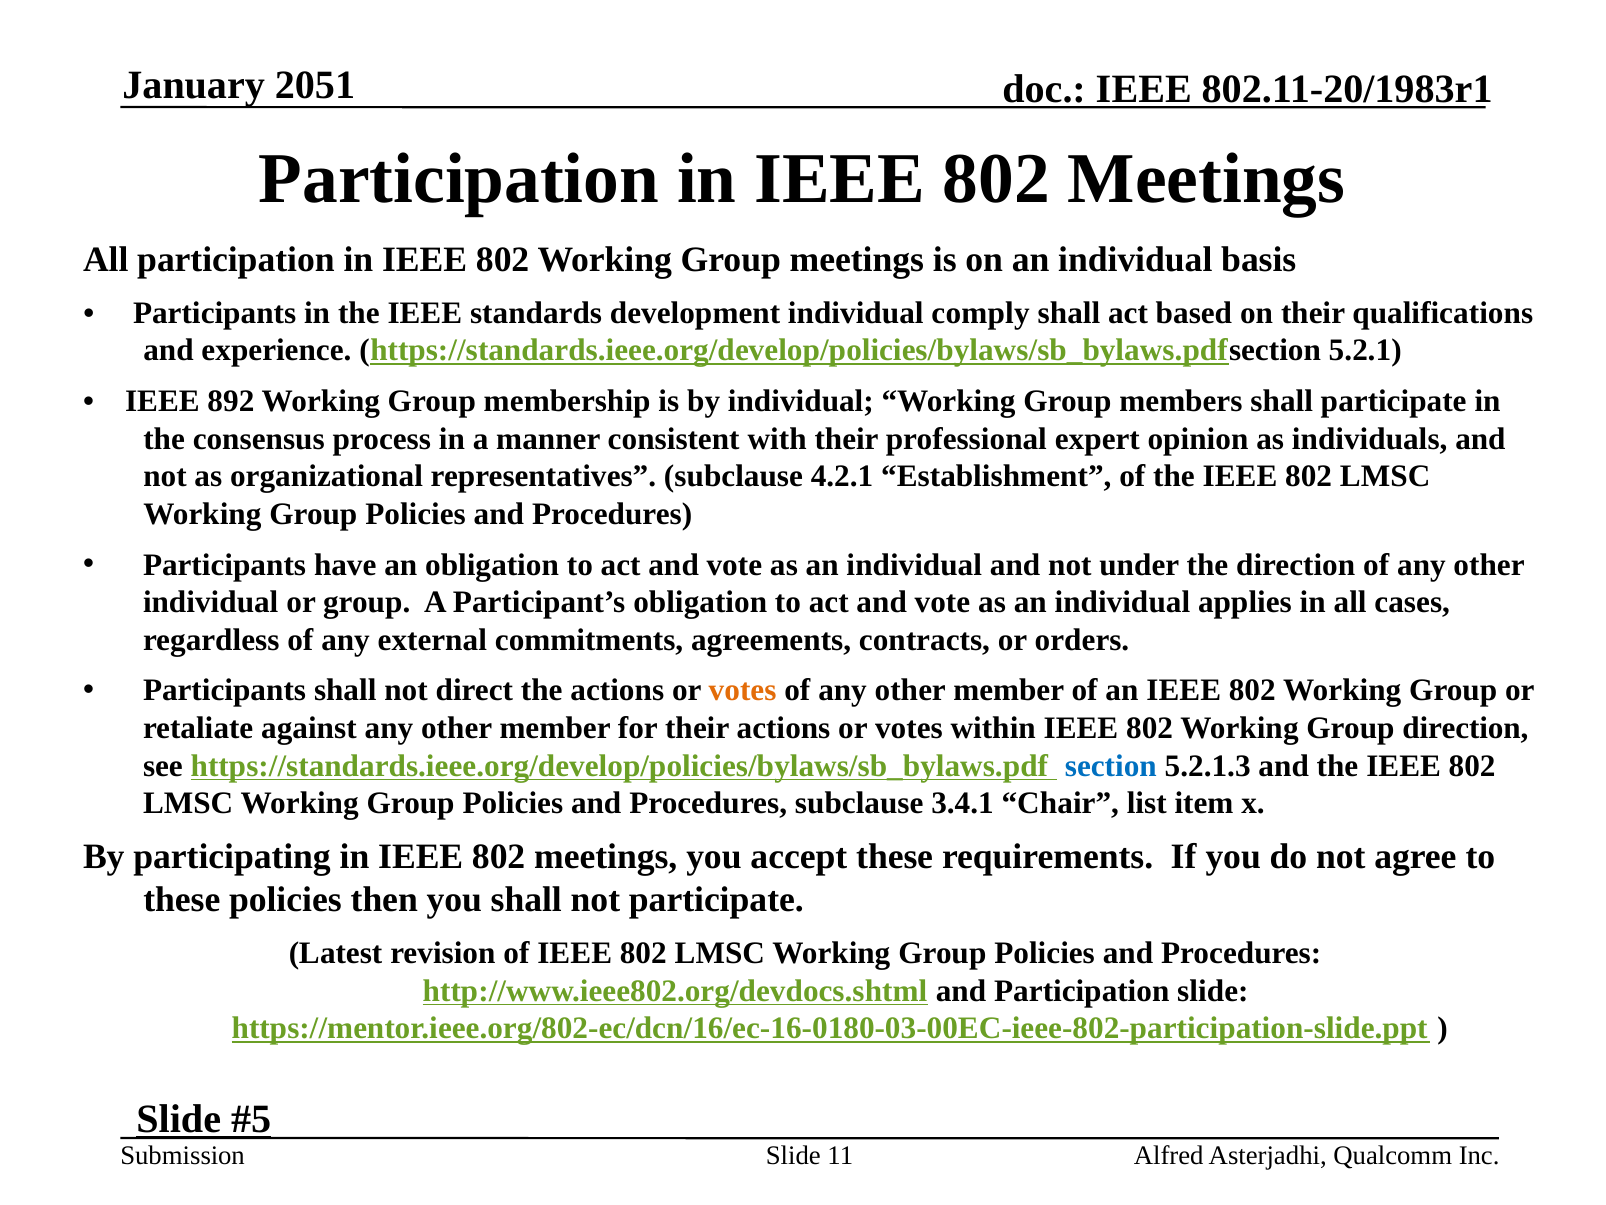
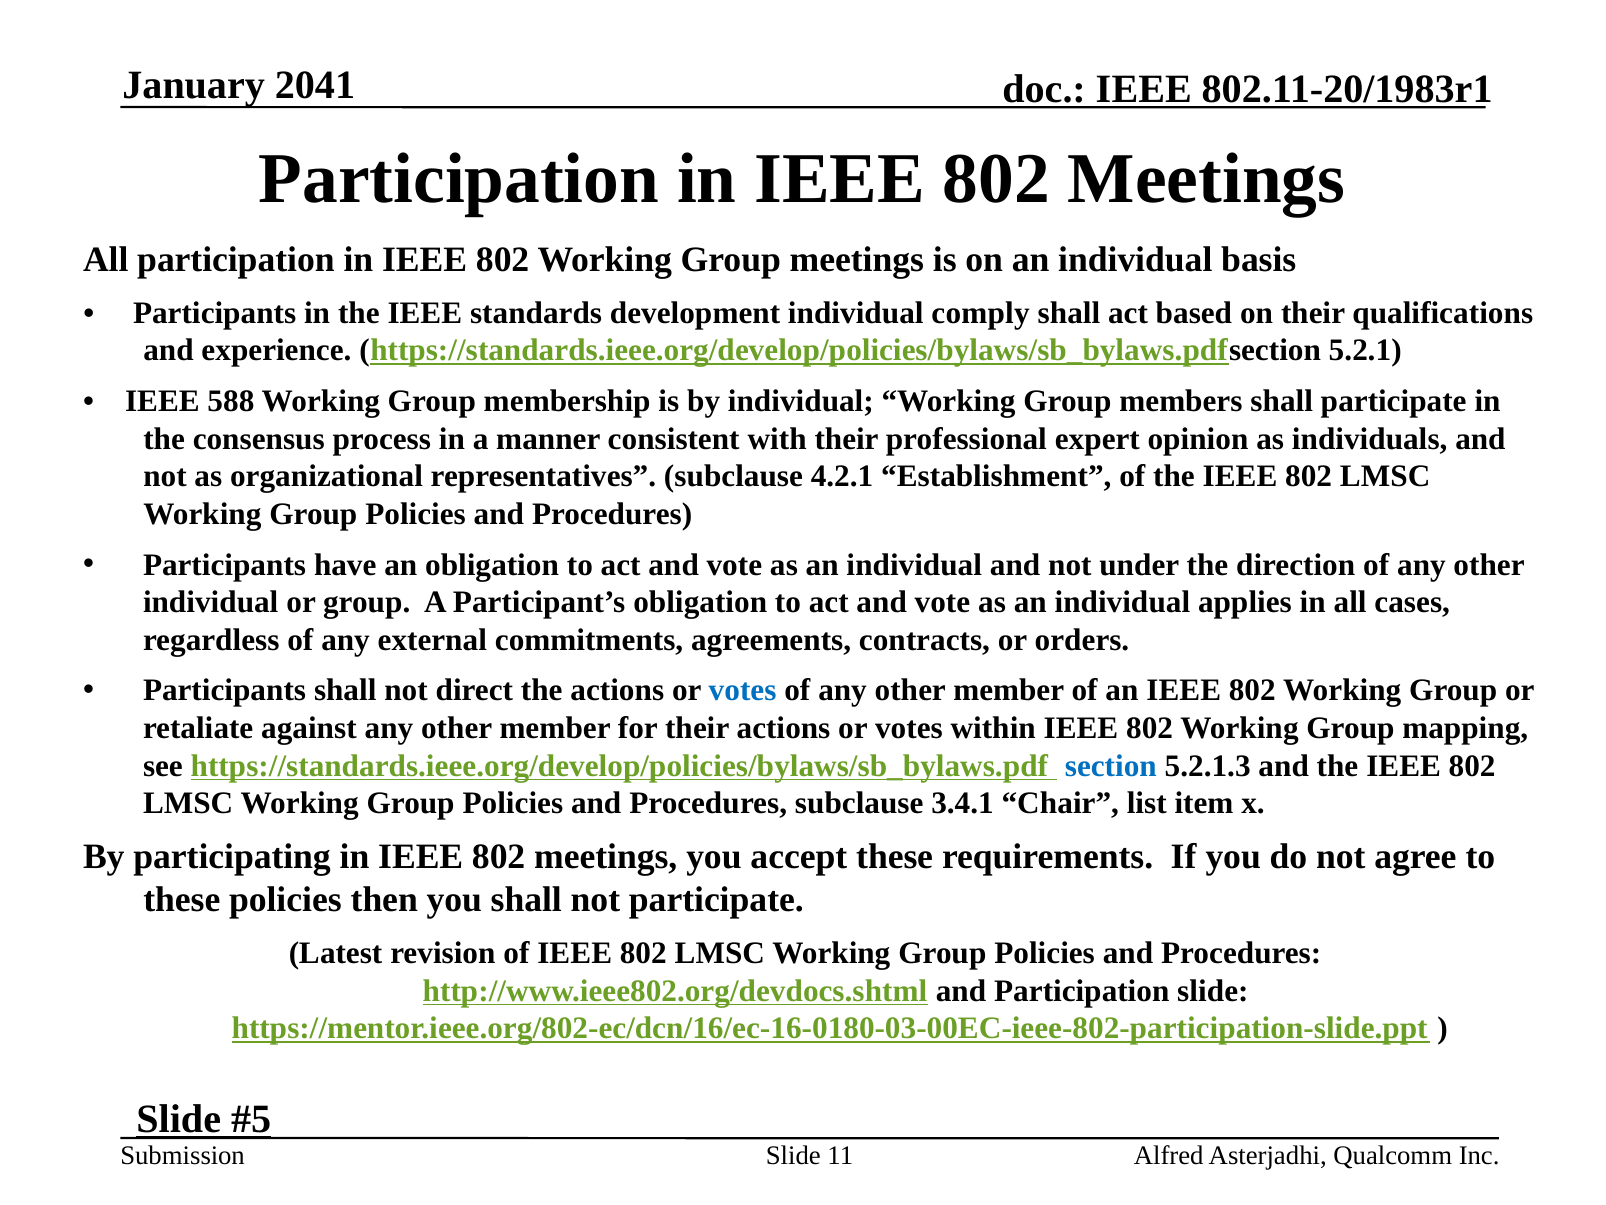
2051: 2051 -> 2041
892: 892 -> 588
votes at (743, 690) colour: orange -> blue
Group direction: direction -> mapping
